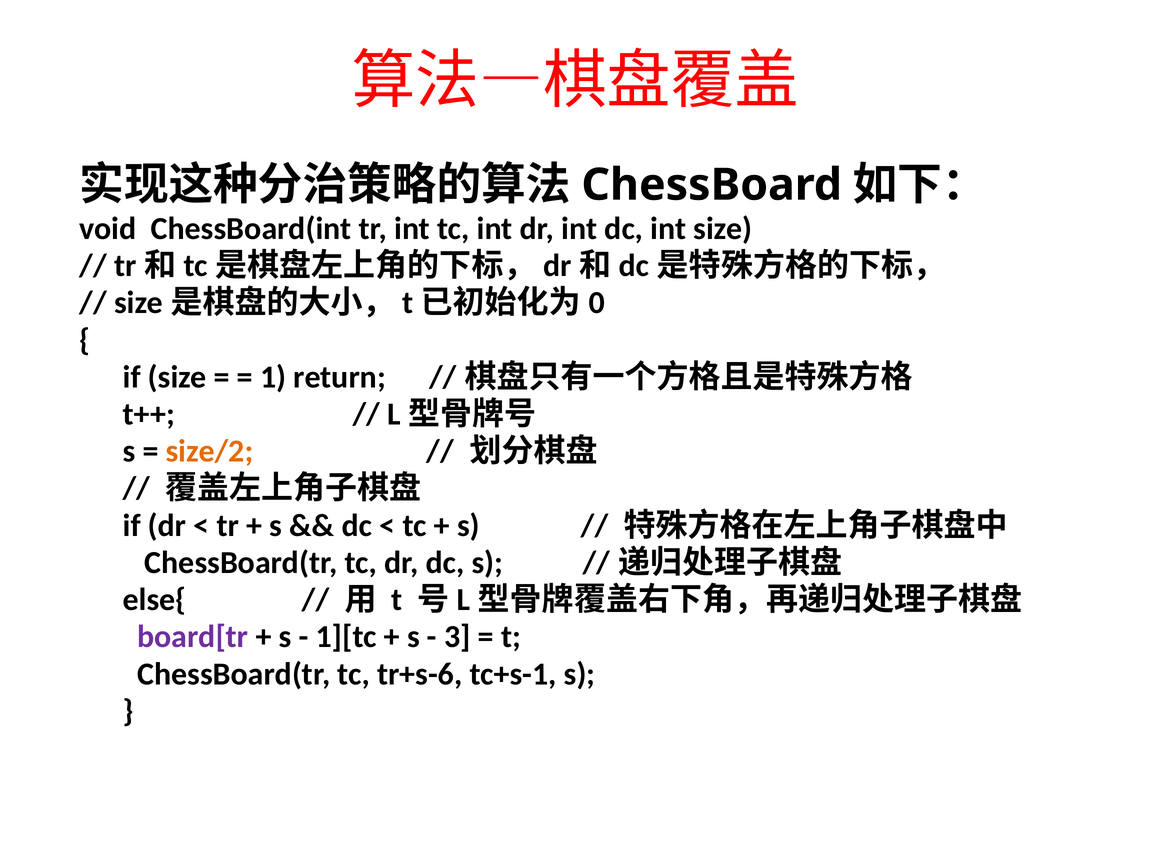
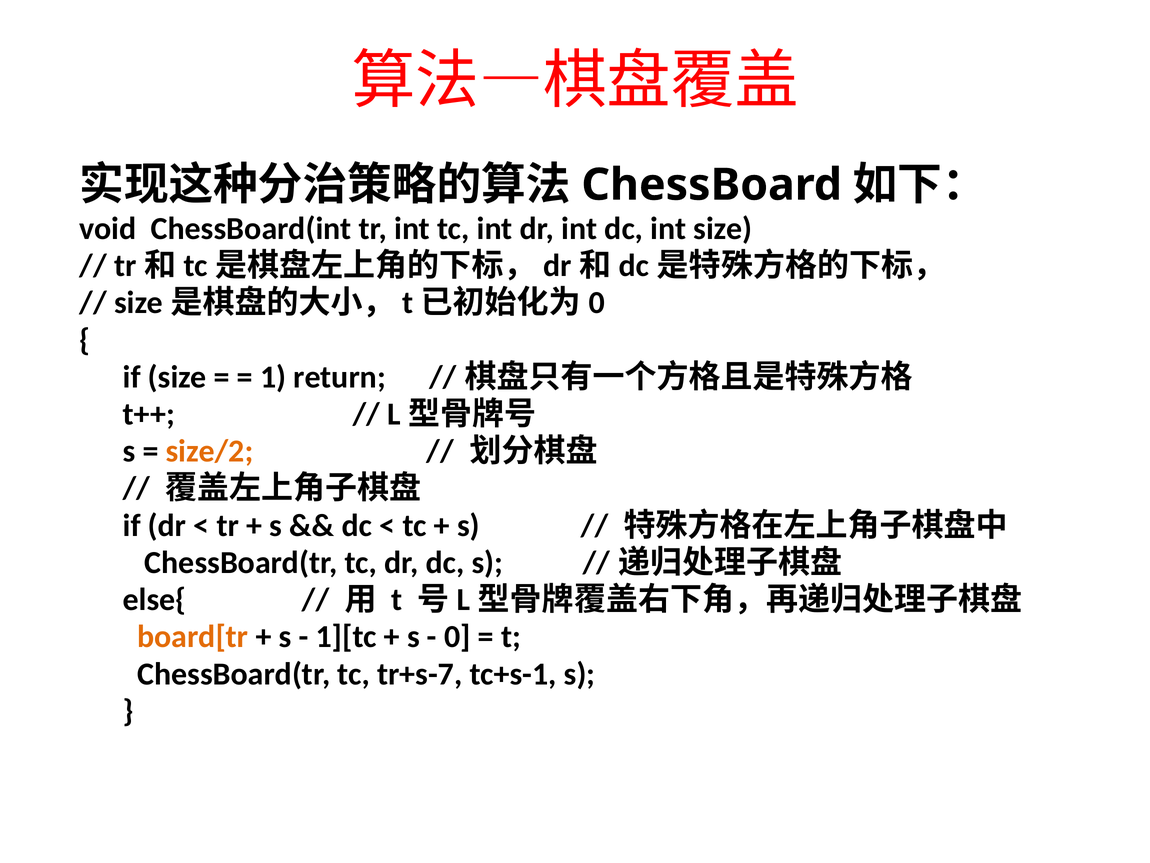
board[tr colour: purple -> orange
3: 3 -> 0
tr+s-6: tr+s-6 -> tr+s-7
